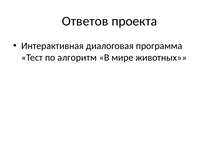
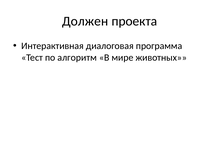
Ответов: Ответов -> Должен
